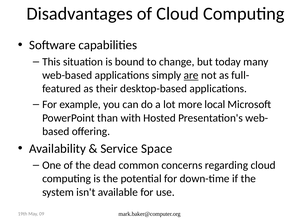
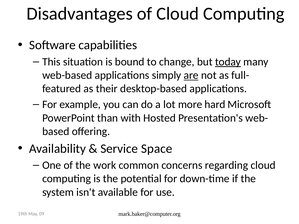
today underline: none -> present
local: local -> hard
dead: dead -> work
